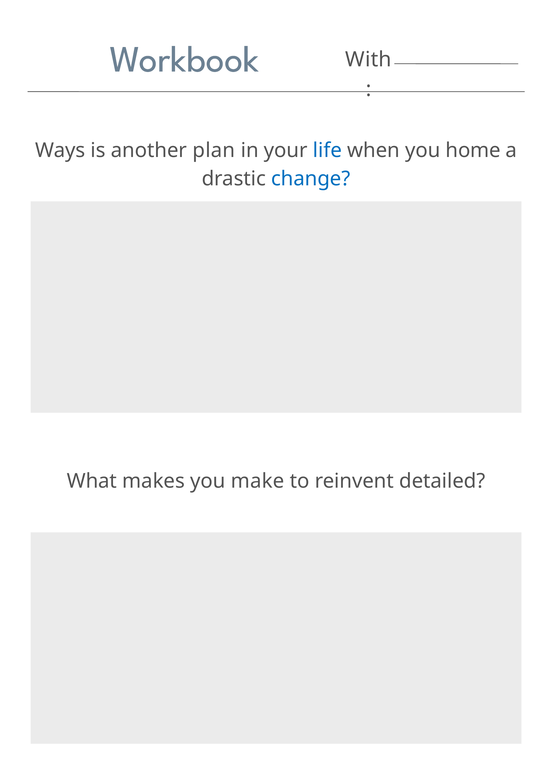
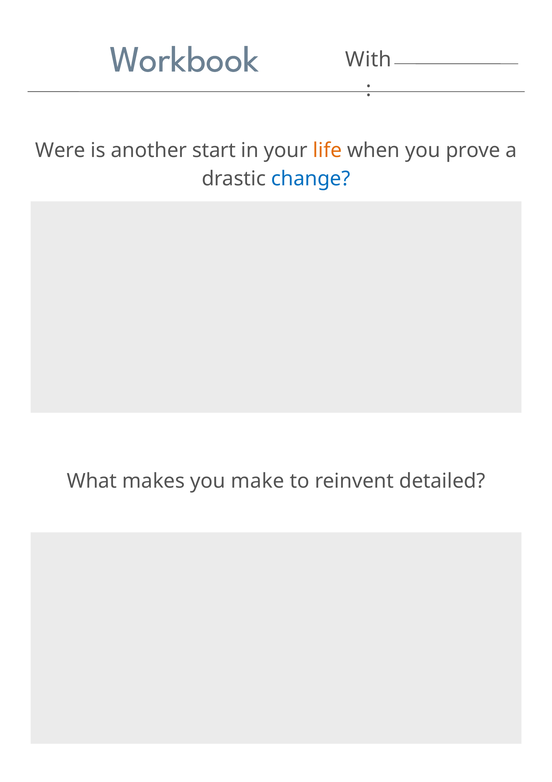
Ways: Ways -> Were
plan: plan -> start
life colour: blue -> orange
home: home -> prove
